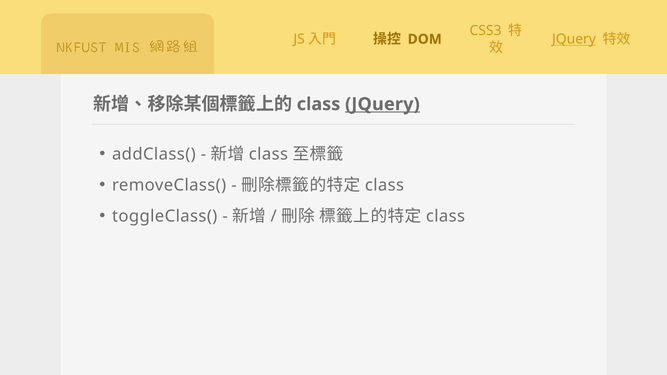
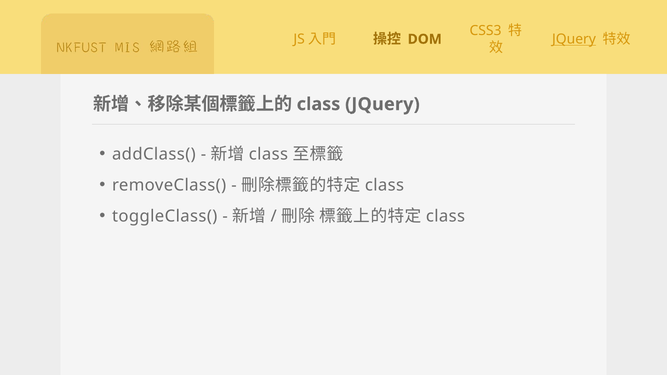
JQuery at (382, 104) underline: present -> none
